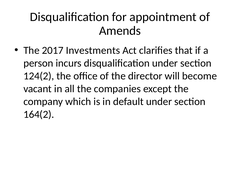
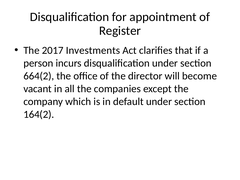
Amends: Amends -> Register
124(2: 124(2 -> 664(2
